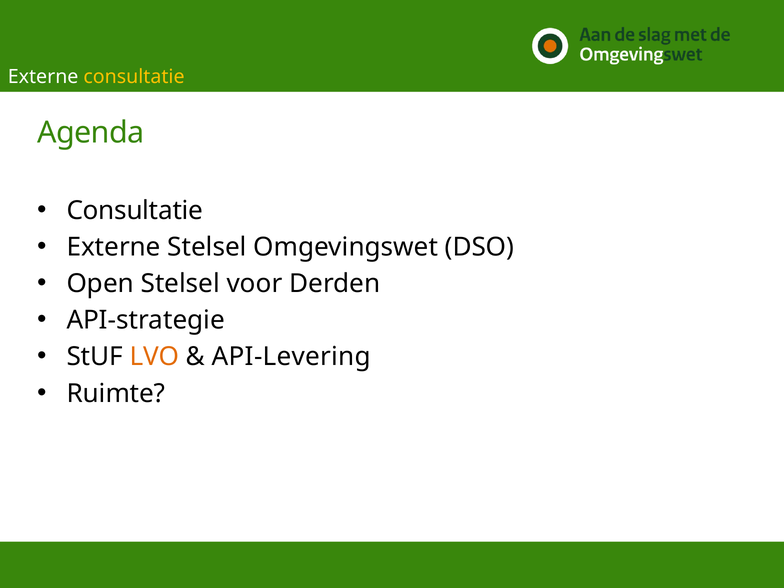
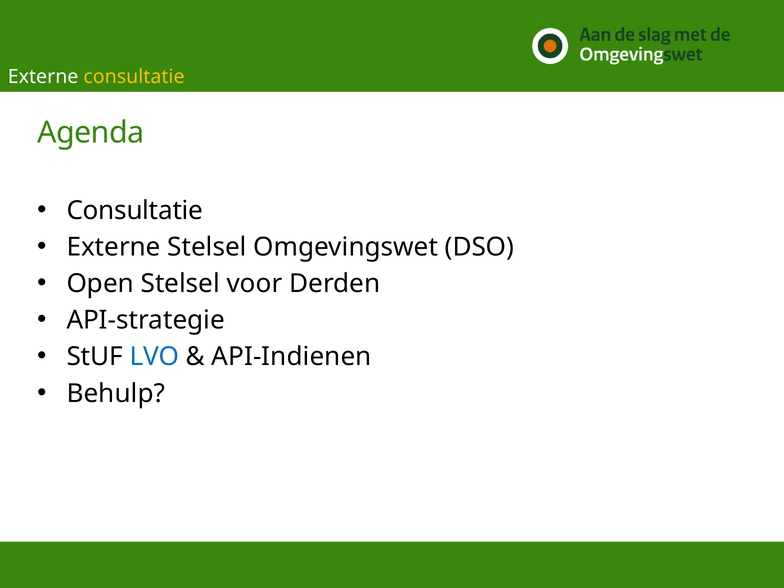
LVO colour: orange -> blue
API-Levering: API-Levering -> API-Indienen
Ruimte: Ruimte -> Behulp
